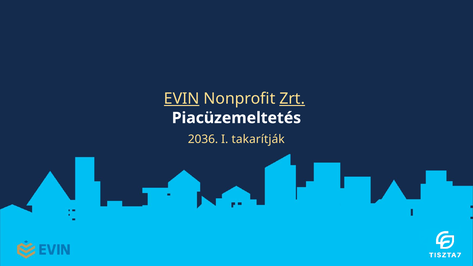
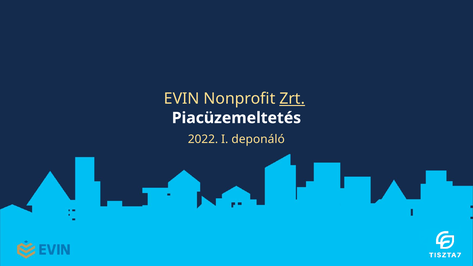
EVIN underline: present -> none
2036: 2036 -> 2022
takarítják: takarítják -> deponáló
